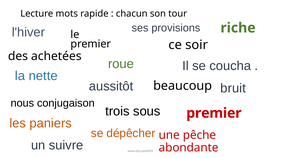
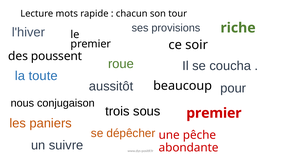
achetées: achetées -> poussent
nette: nette -> toute
bruit: bruit -> pour
